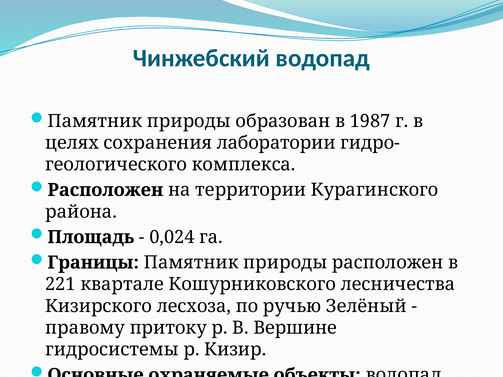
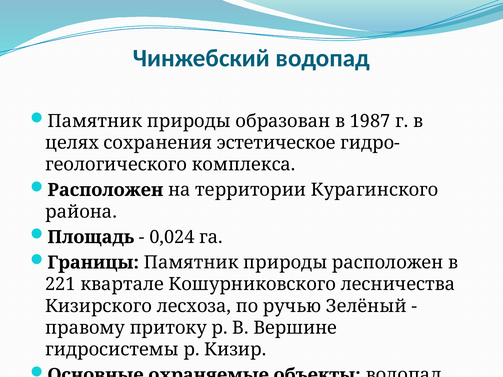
лаборатории: лаборатории -> эстетическое
